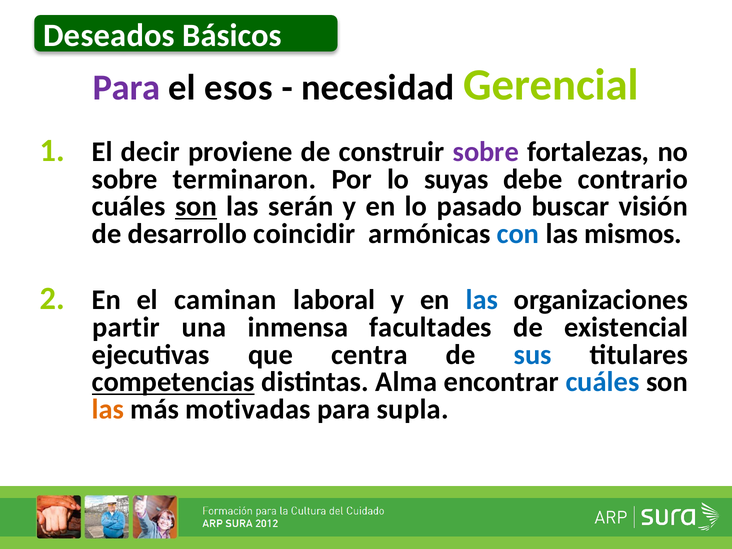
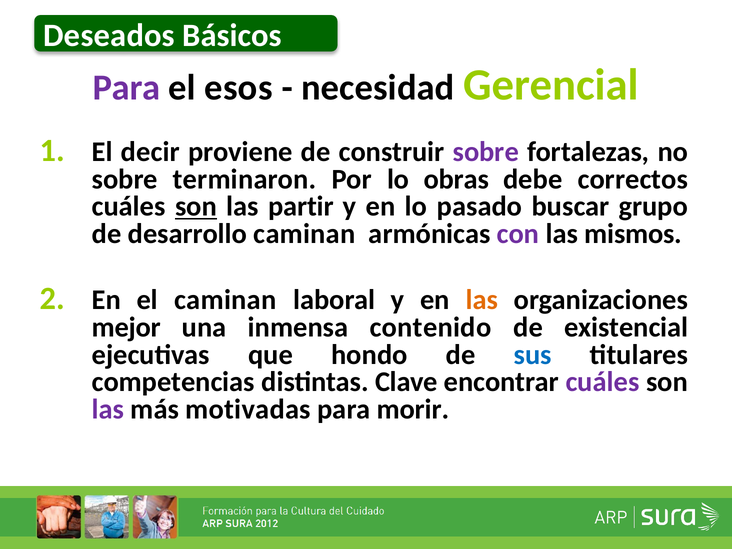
suyas: suyas -> obras
contrario: contrario -> correctos
serán: serán -> partir
visión: visión -> grupo
desarrollo coincidir: coincidir -> caminan
con colour: blue -> purple
las at (482, 300) colour: blue -> orange
partir: partir -> mejor
facultades: facultades -> contenido
centra: centra -> hondo
competencias underline: present -> none
Alma: Alma -> Clave
cuáles at (602, 382) colour: blue -> purple
las at (108, 409) colour: orange -> purple
supla: supla -> morir
